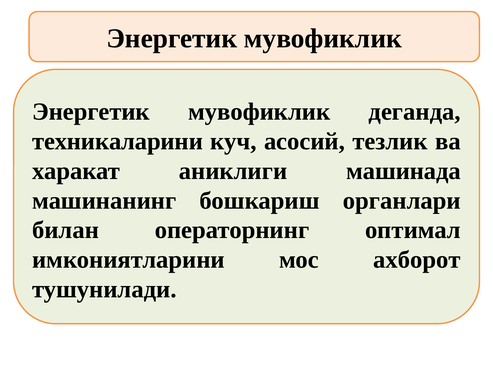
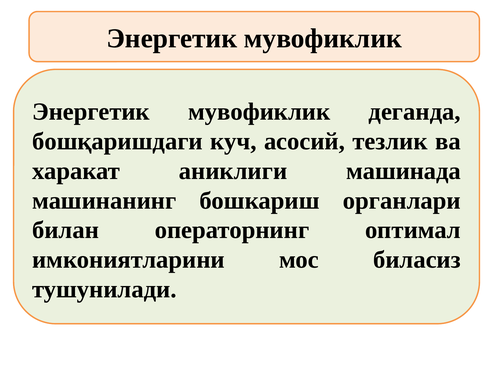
техникаларини: техникаларини -> бошқаришдаги
ахборот: ахборот -> биласиз
